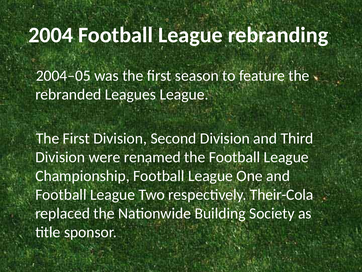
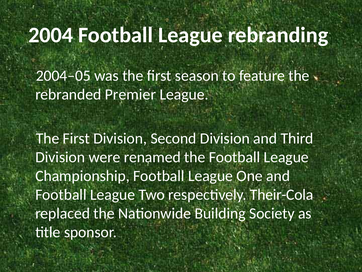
Leagues: Leagues -> Premier
